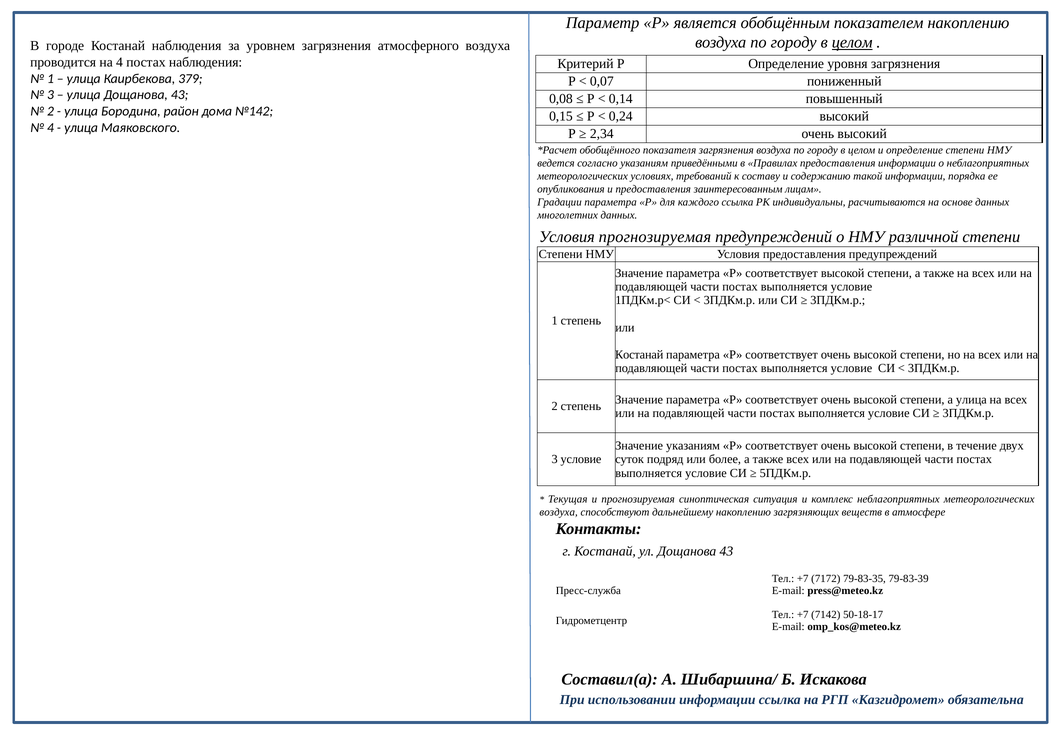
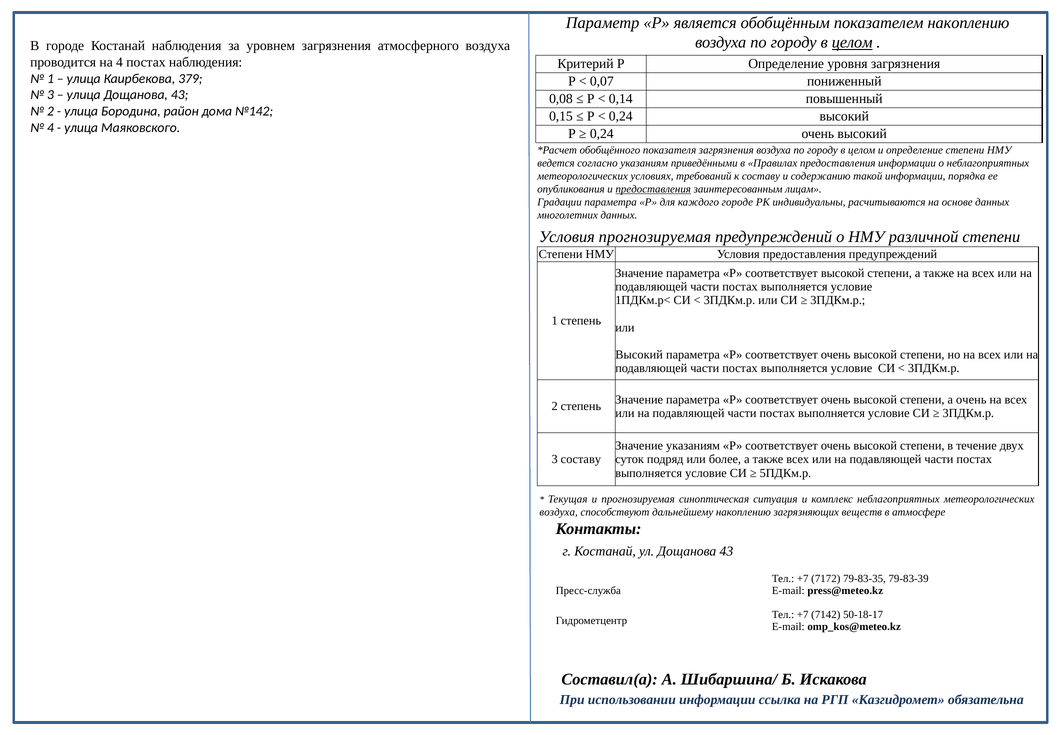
2,34 at (602, 134): 2,34 -> 0,24
предоставления at (653, 189) underline: none -> present
каждого ссылка: ссылка -> городе
Костанай at (639, 355): Костанай -> Высокий
а улица: улица -> очень
3 условие: условие -> составу
